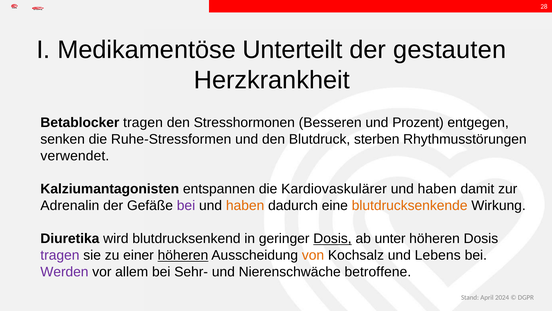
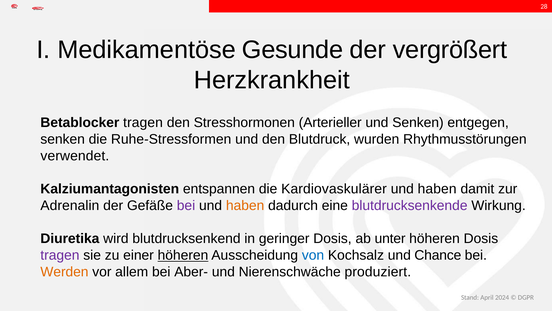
Unterteilt: Unterteilt -> Gesunde
gestauten: gestauten -> vergrößert
Besseren: Besseren -> Arterieller
und Prozent: Prozent -> Senken
sterben: sterben -> wurden
blutdrucksenkende colour: orange -> purple
Dosis at (332, 238) underline: present -> none
von colour: orange -> blue
Lebens: Lebens -> Chance
Werden colour: purple -> orange
Sehr-: Sehr- -> Aber-
betroffene: betroffene -> produziert
